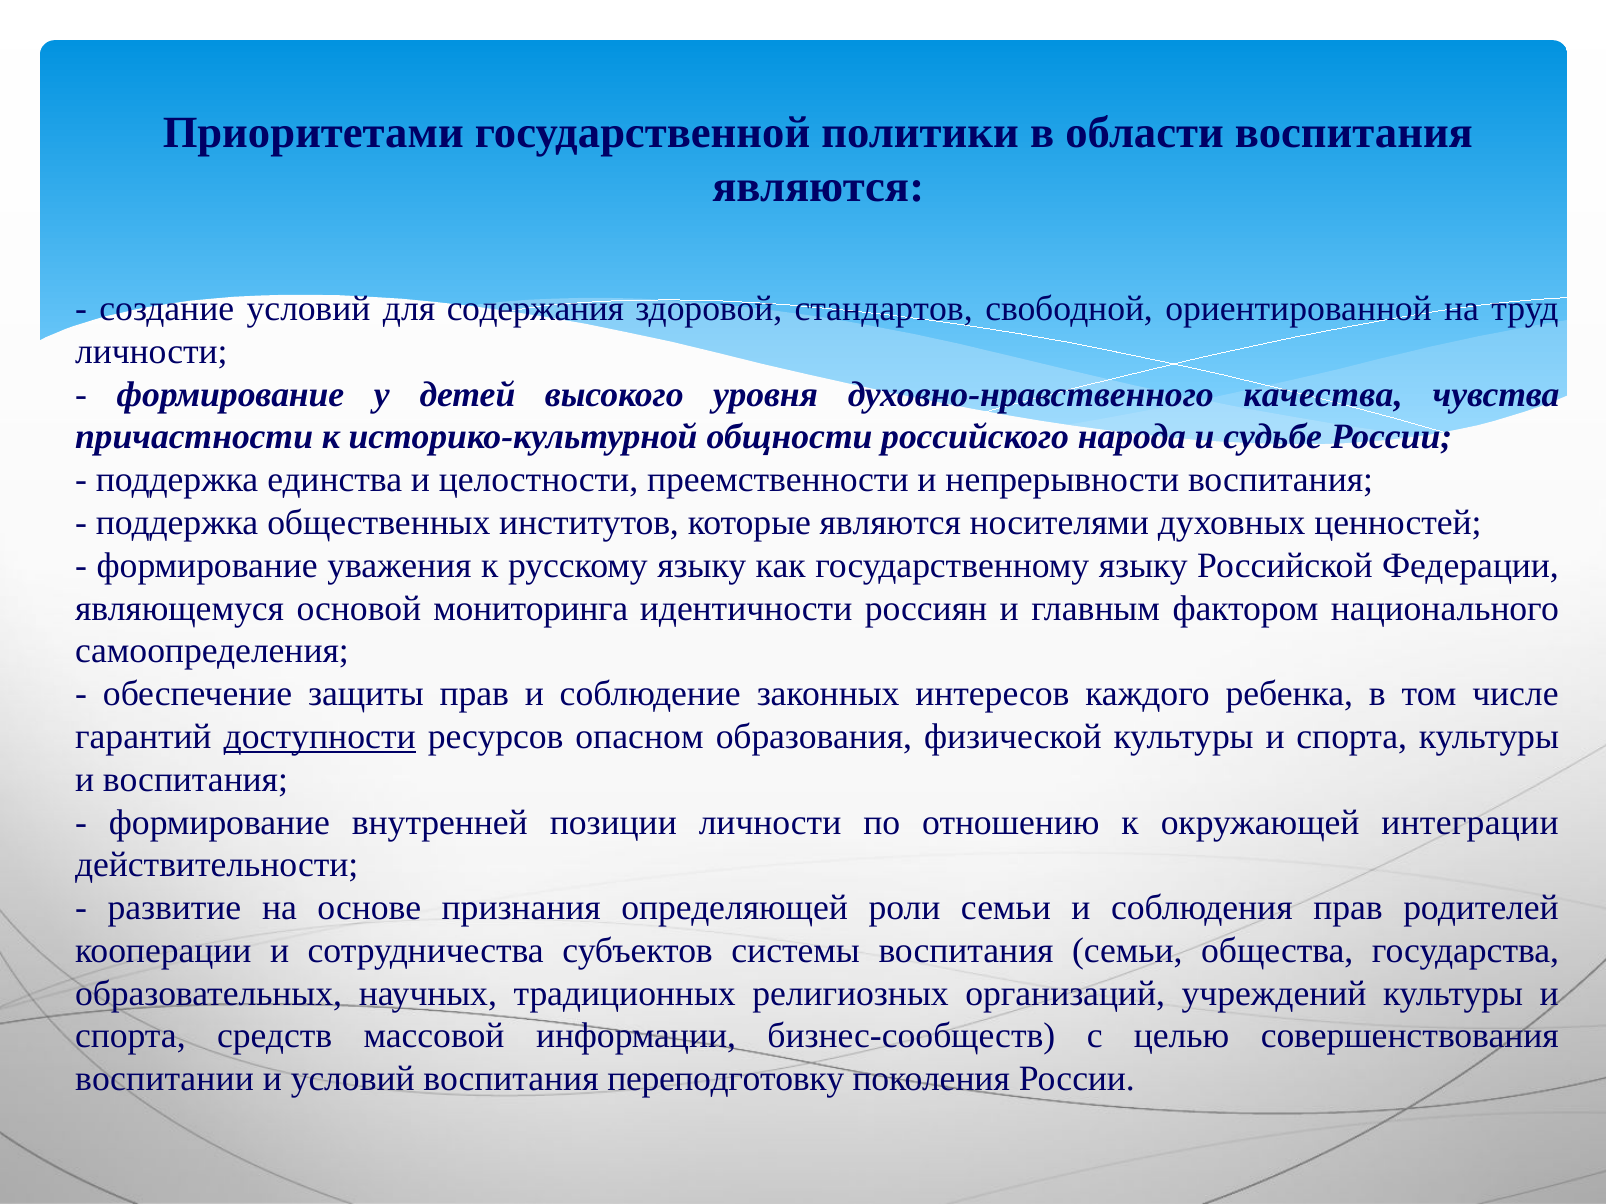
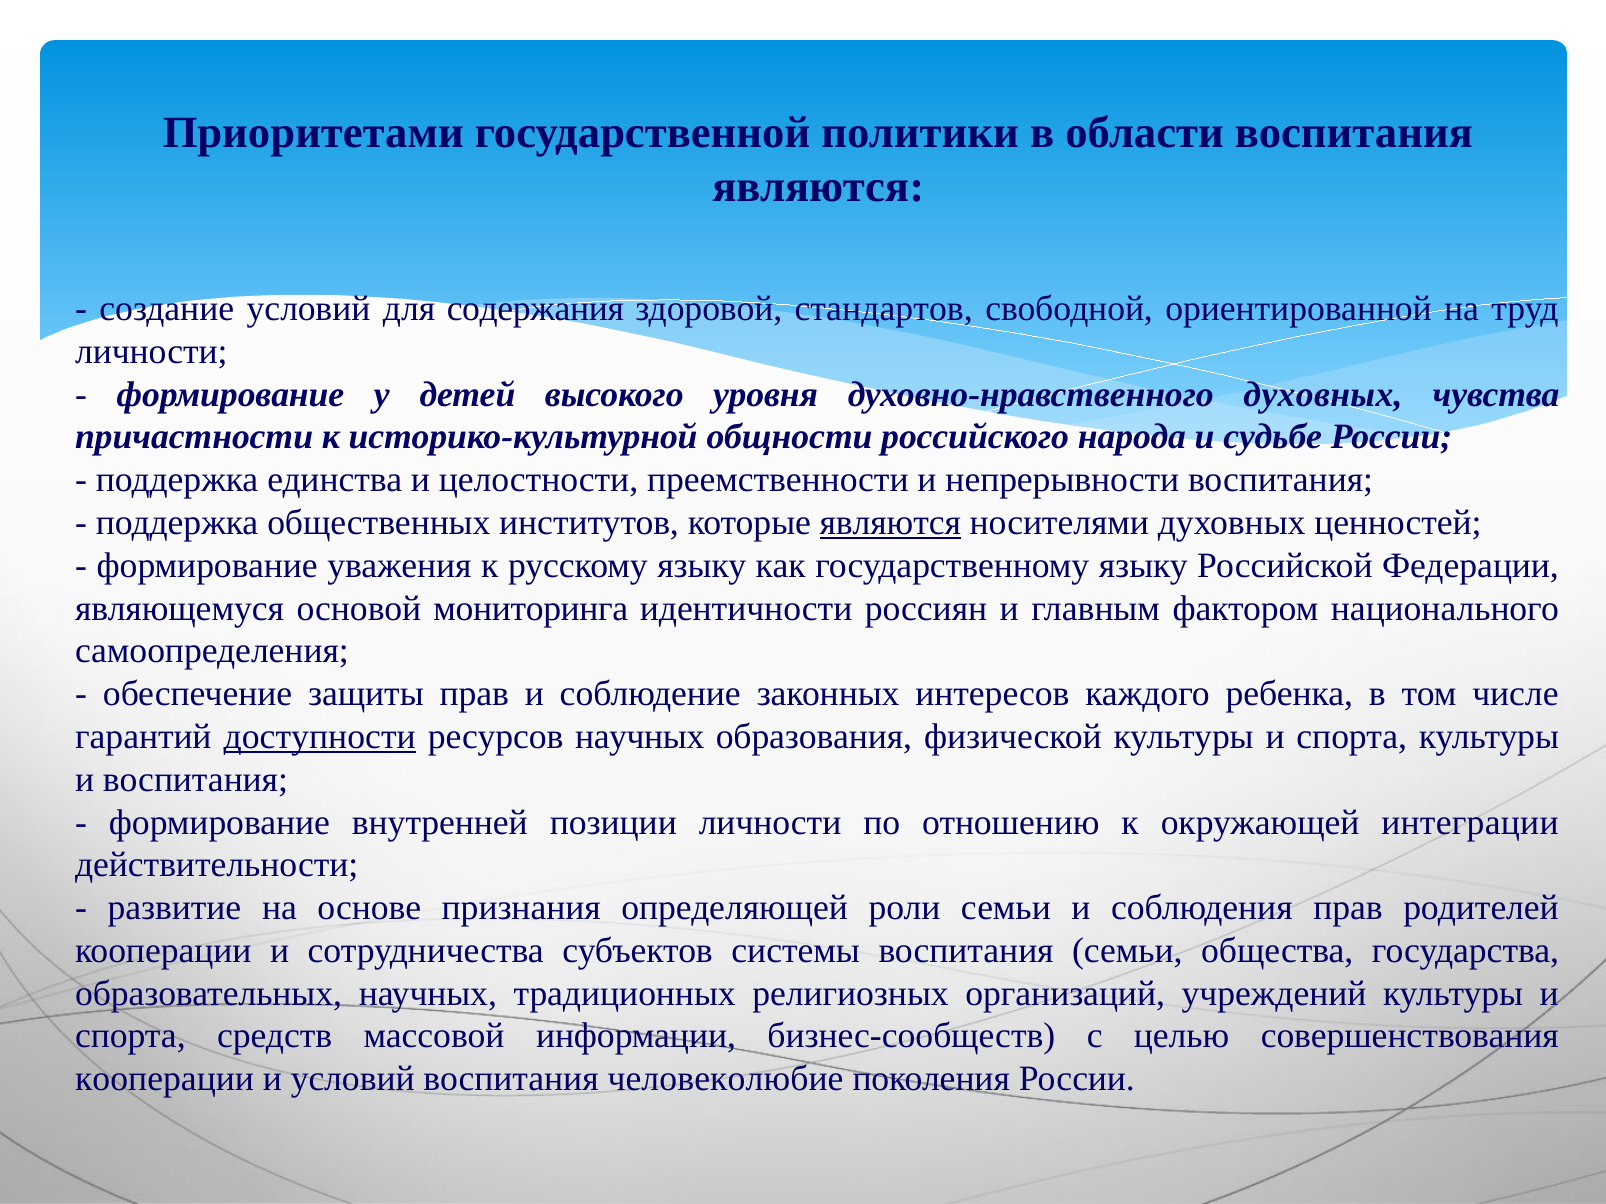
духовно-нравственного качества: качества -> духовных
являются at (890, 523) underline: none -> present
ресурсов опасном: опасном -> научных
воспитании at (165, 1079): воспитании -> кооперации
переподготовку: переподготовку -> человеколюбие
